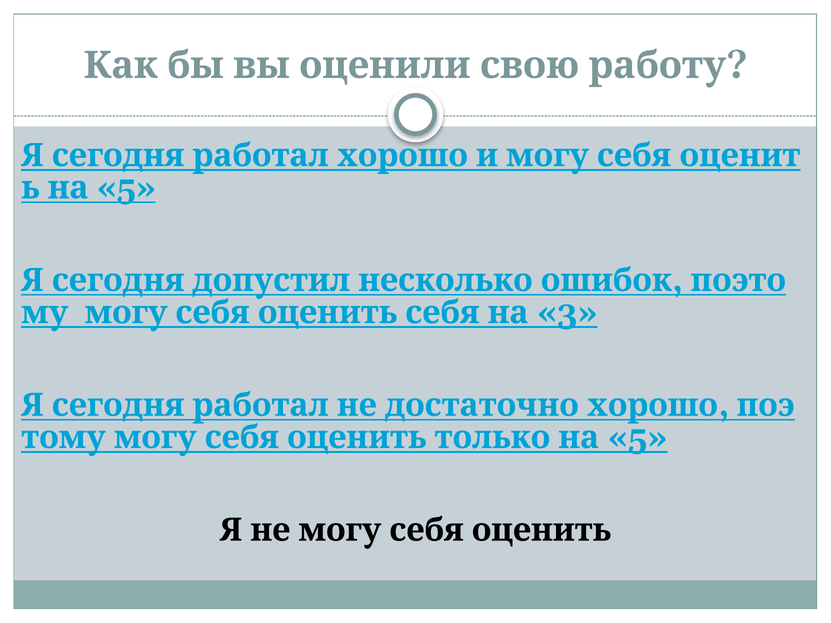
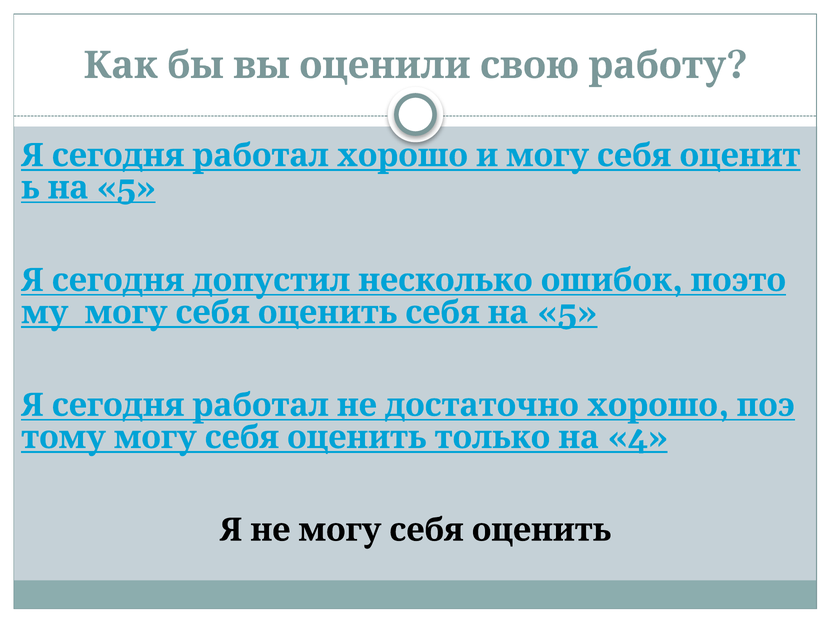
3 at (567, 313): 3 -> 5
5 at (638, 438): 5 -> 4
